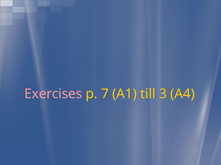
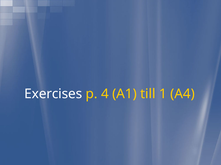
Exercises colour: pink -> white
7: 7 -> 4
3: 3 -> 1
